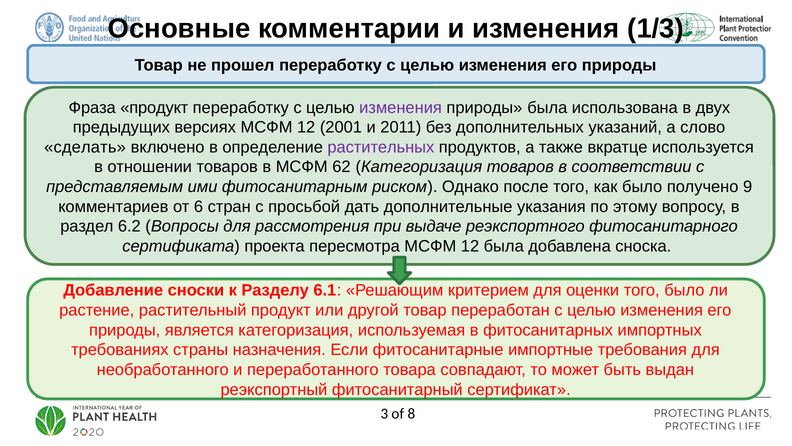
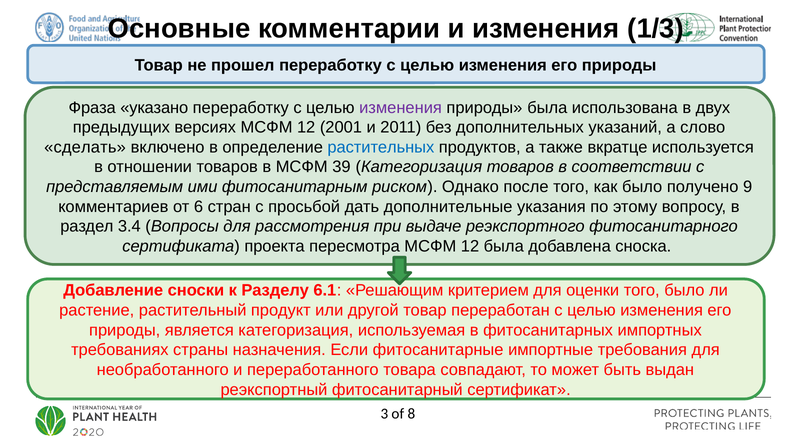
Фраза продукт: продукт -> указано
растительных colour: purple -> blue
62: 62 -> 39
6.2: 6.2 -> 3.4
